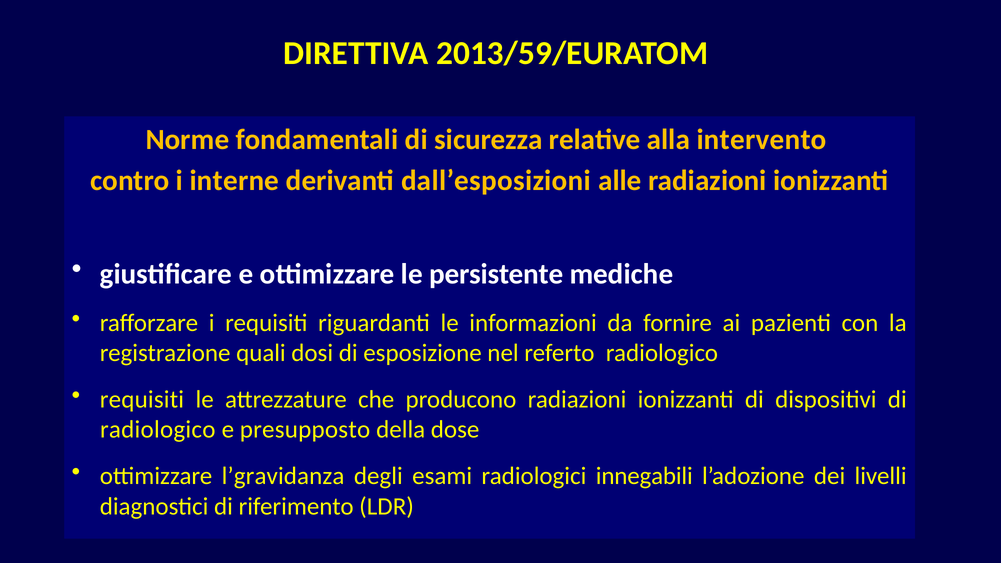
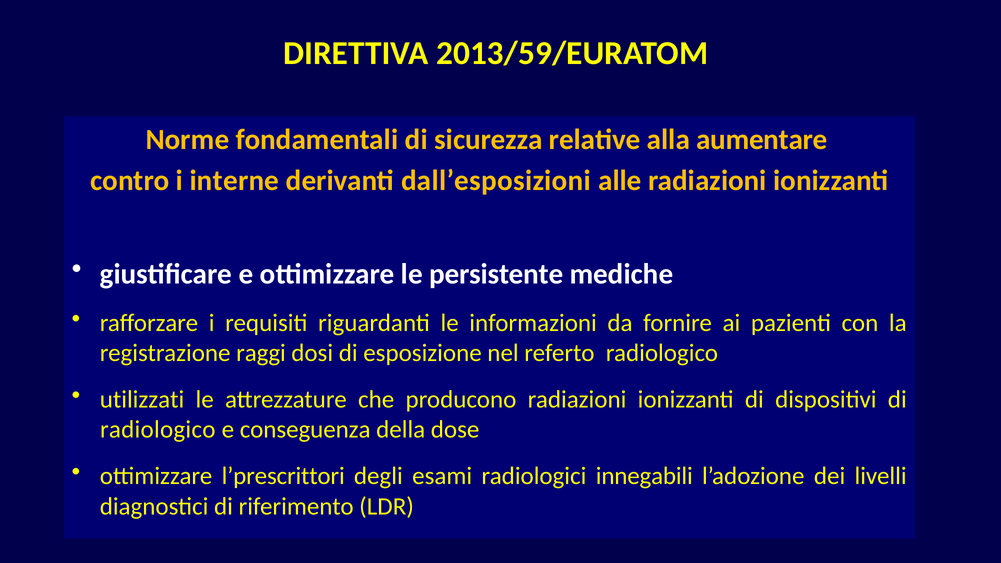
intervento: intervento -> aumentare
quali: quali -> raggi
requisiti at (142, 400): requisiti -> utilizzati
presupposto: presupposto -> conseguenza
l’gravidanza: l’gravidanza -> l’prescrittori
